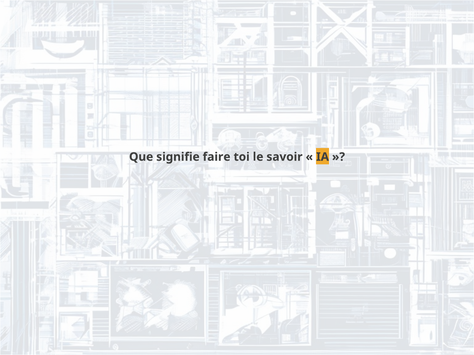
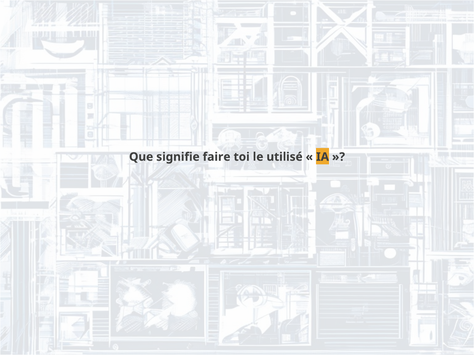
savoir: savoir -> utilisé
